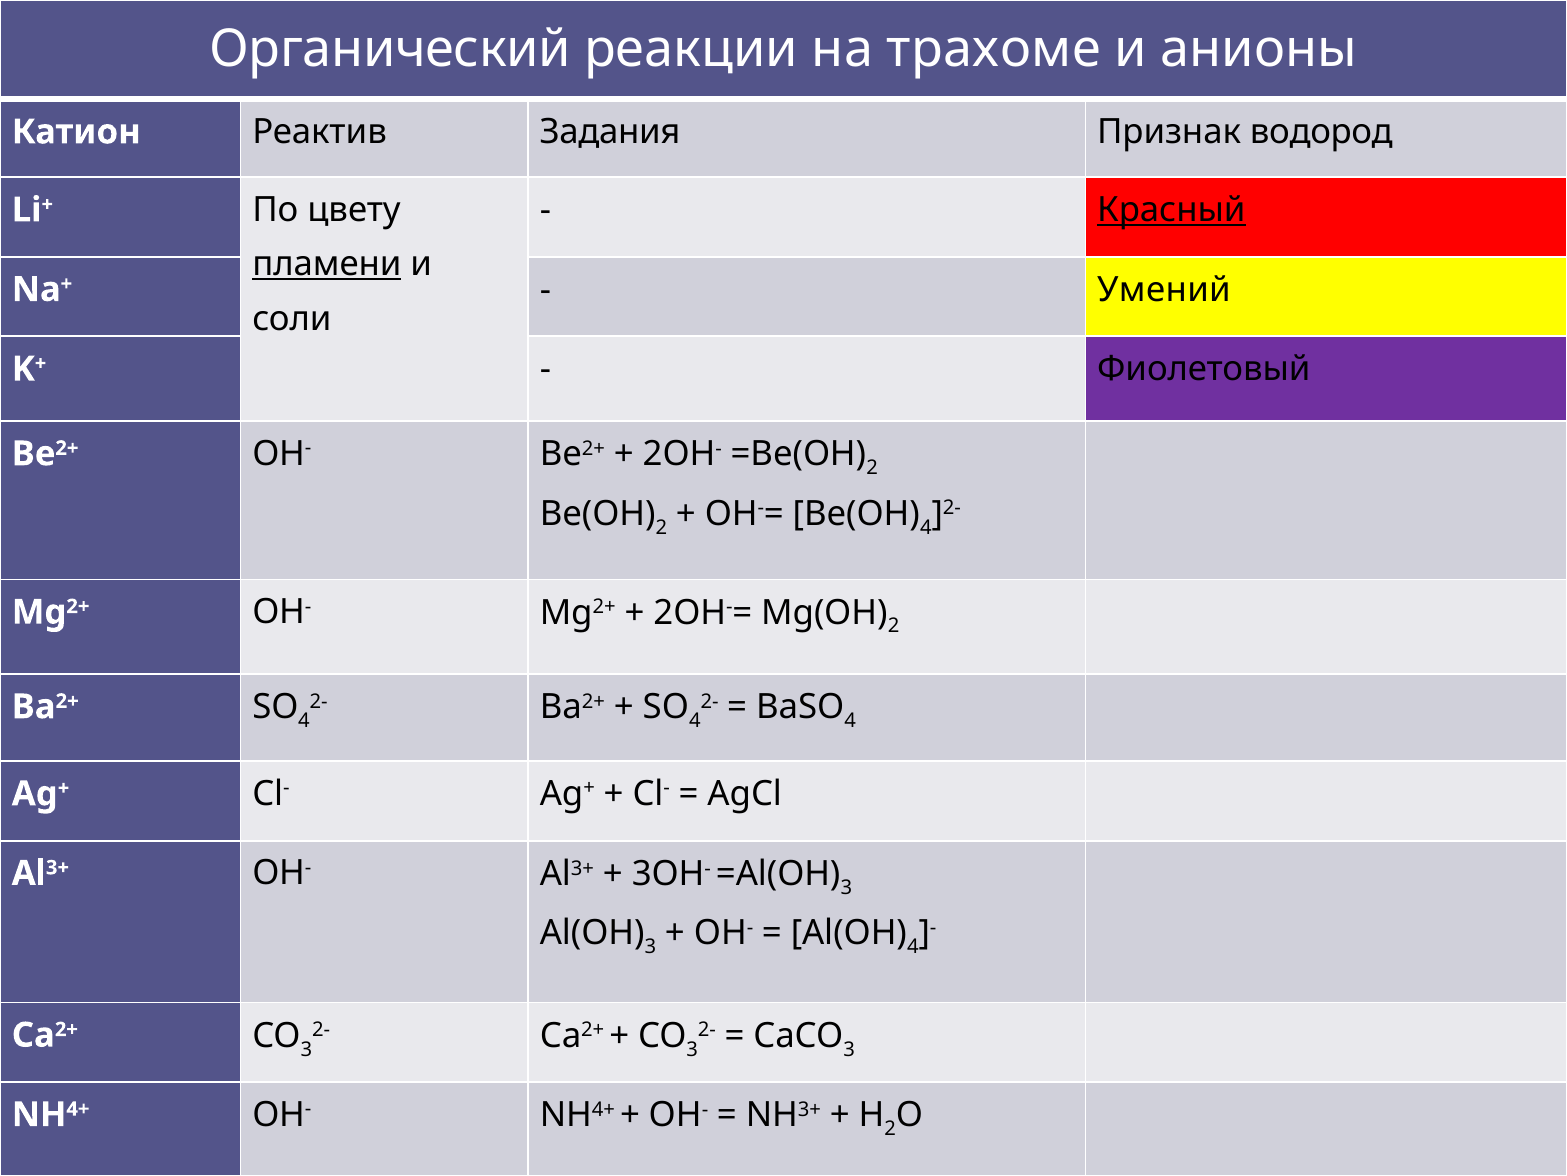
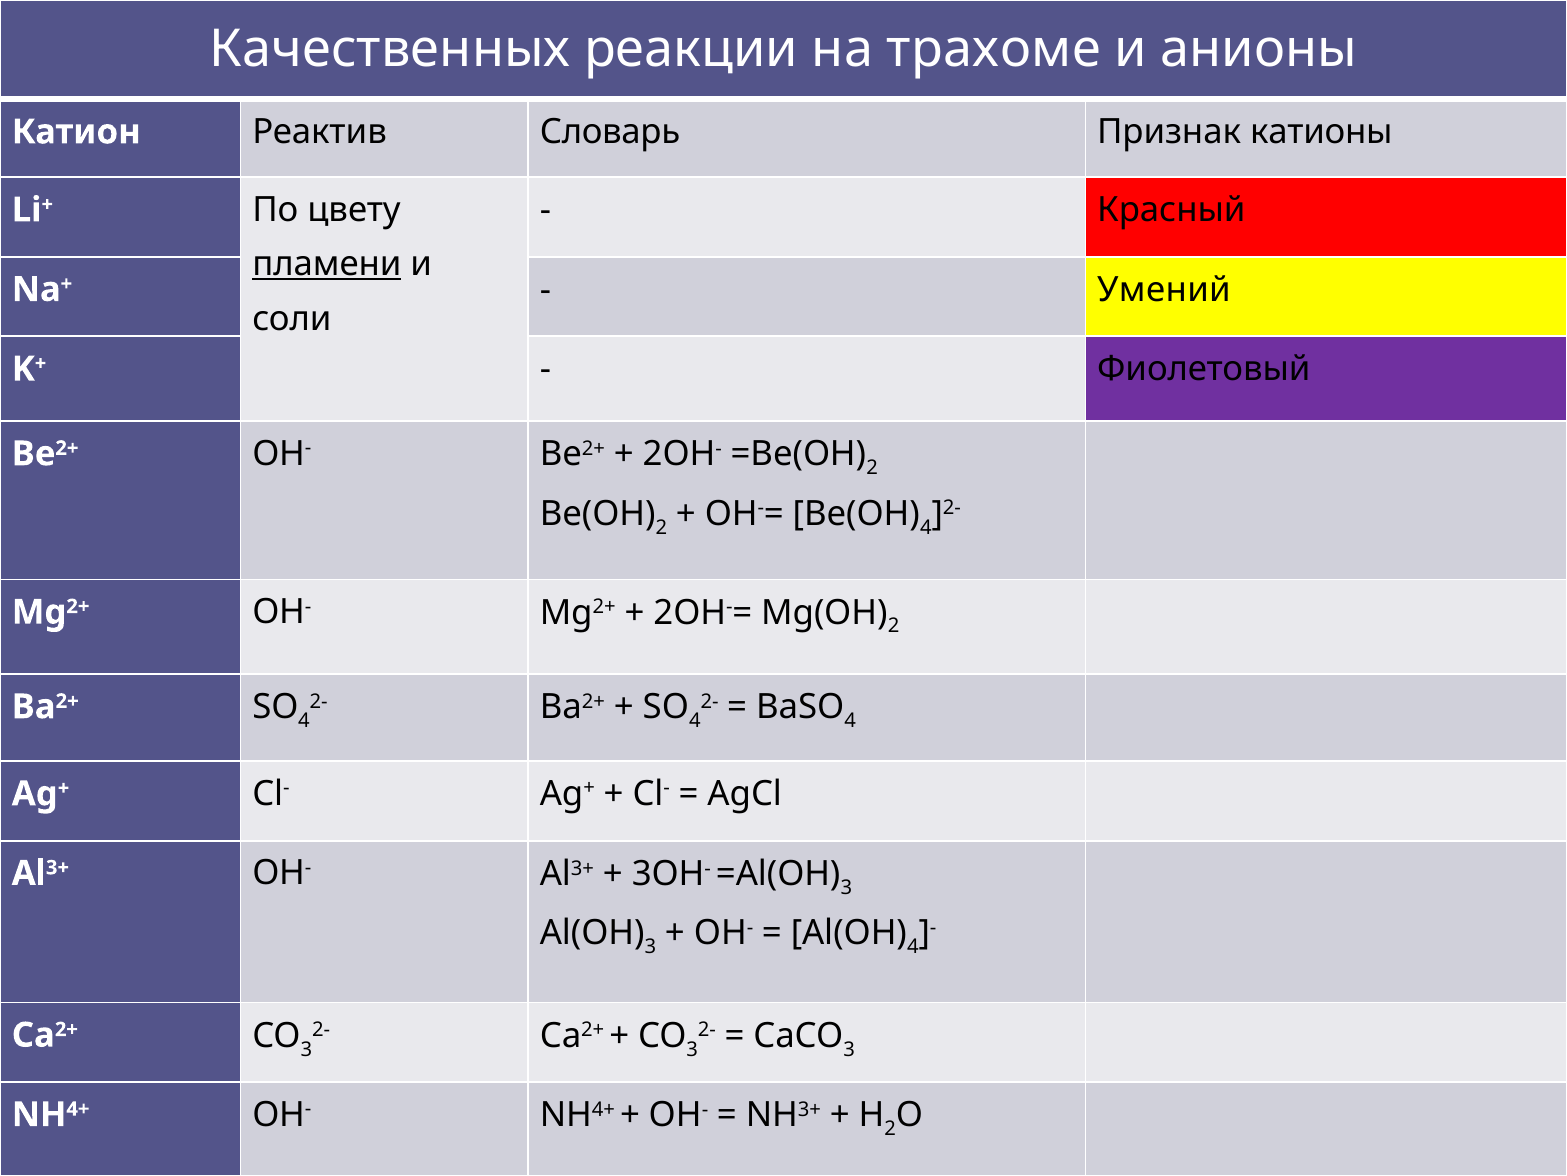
Органический: Органический -> Качественных
Задания: Задания -> Словарь
водород: водород -> катионы
Красный underline: present -> none
